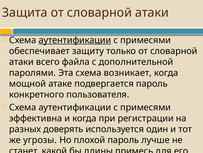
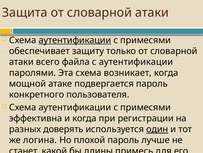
с дополнительной: дополнительной -> аутентификации
один underline: none -> present
угрозы: угрозы -> логина
